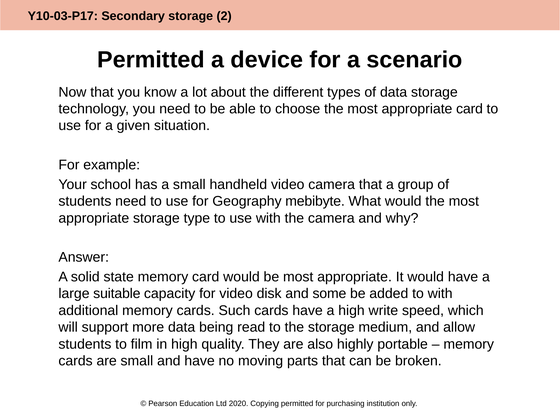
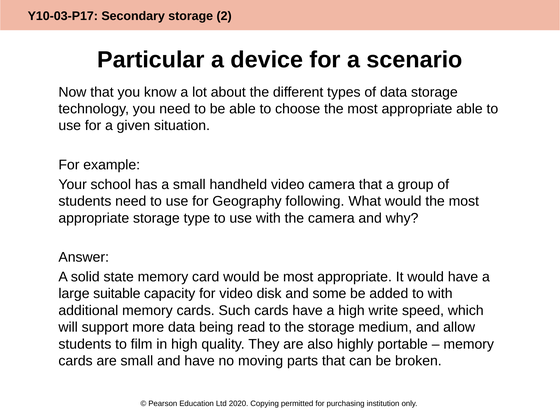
Permitted at (151, 60): Permitted -> Particular
appropriate card: card -> able
mebibyte: mebibyte -> following
